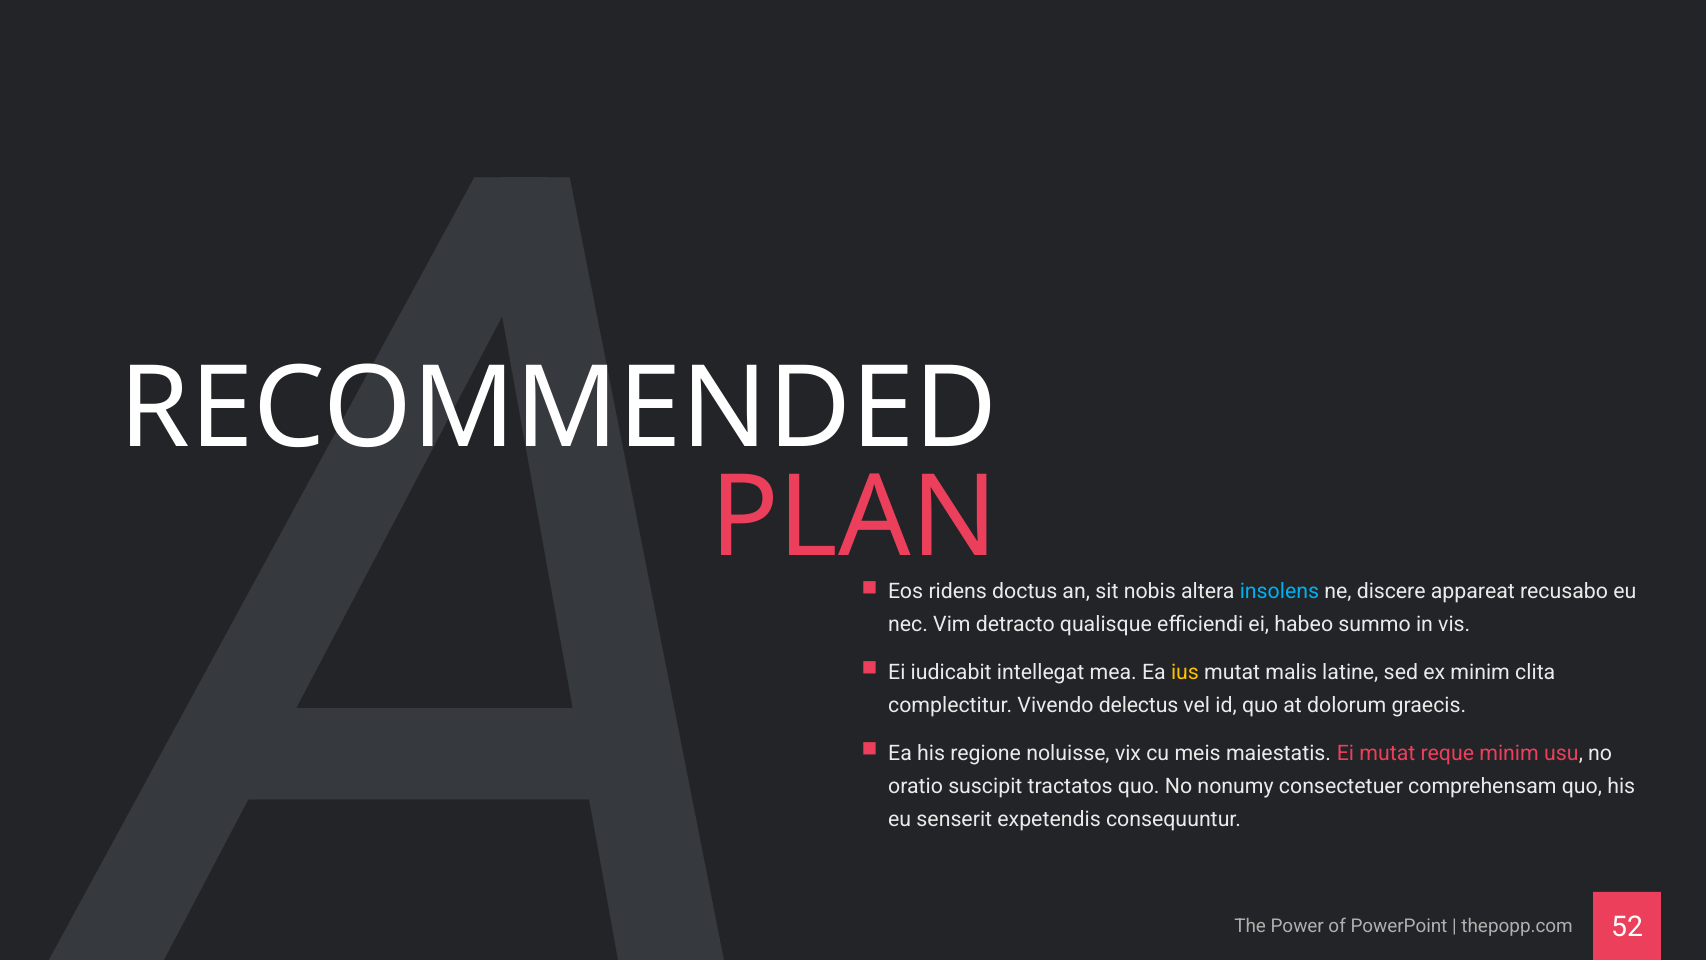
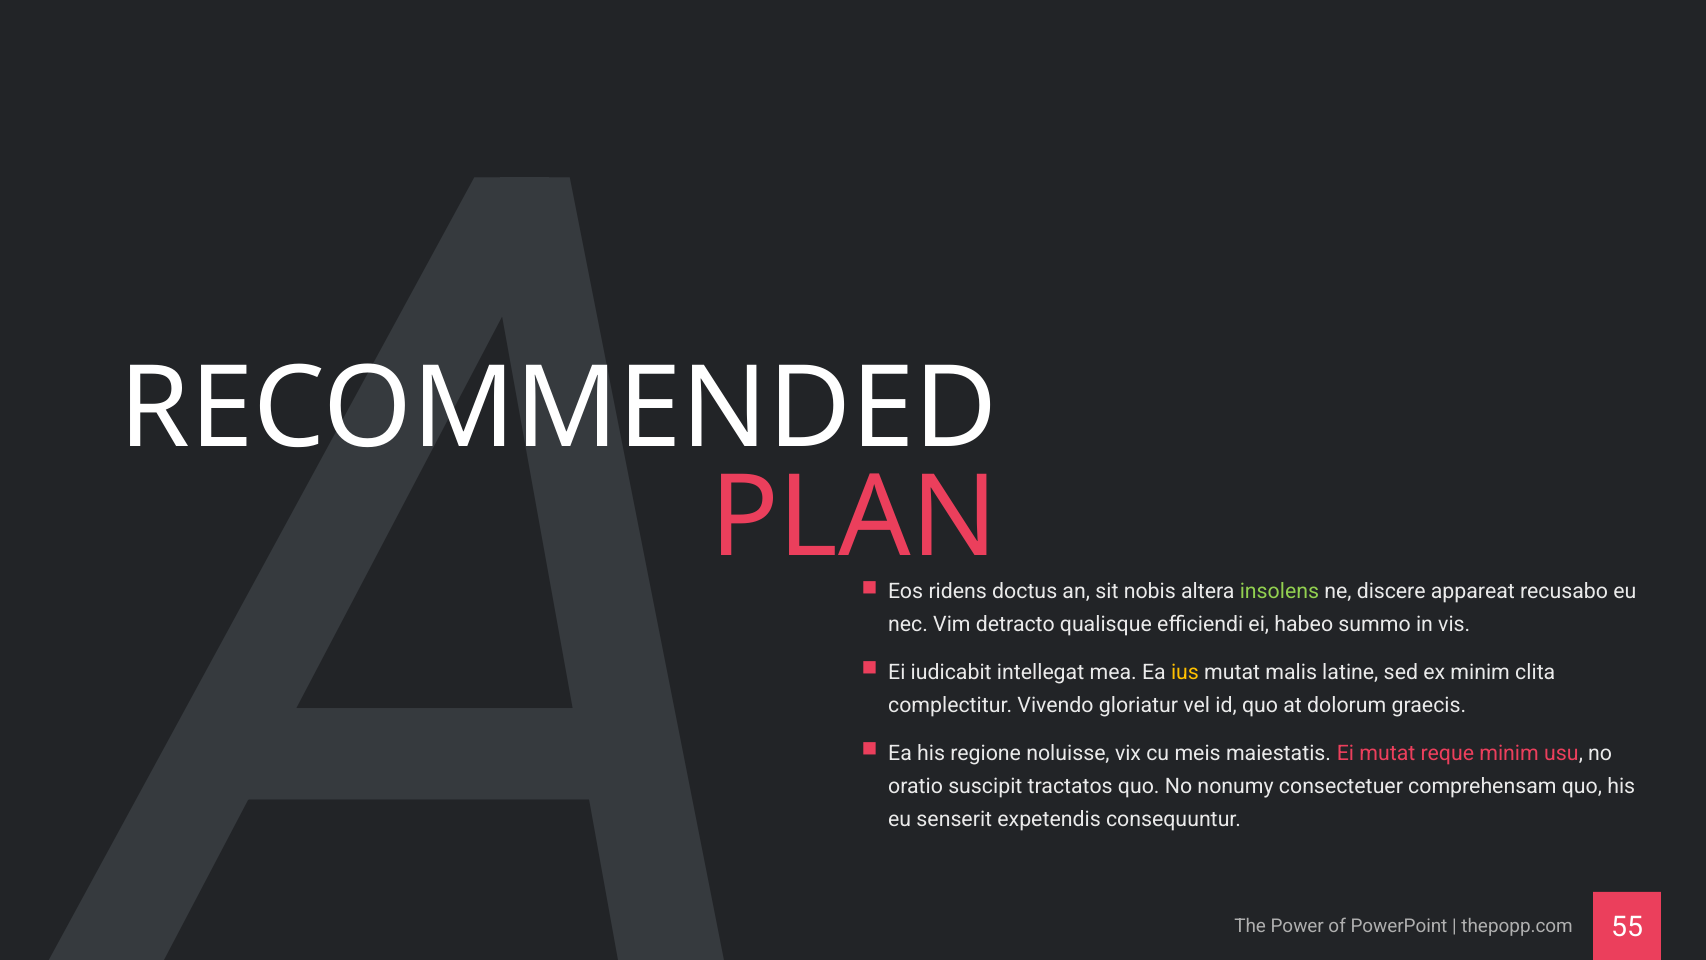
insolens colour: light blue -> light green
delectus: delectus -> gloriatur
52: 52 -> 55
